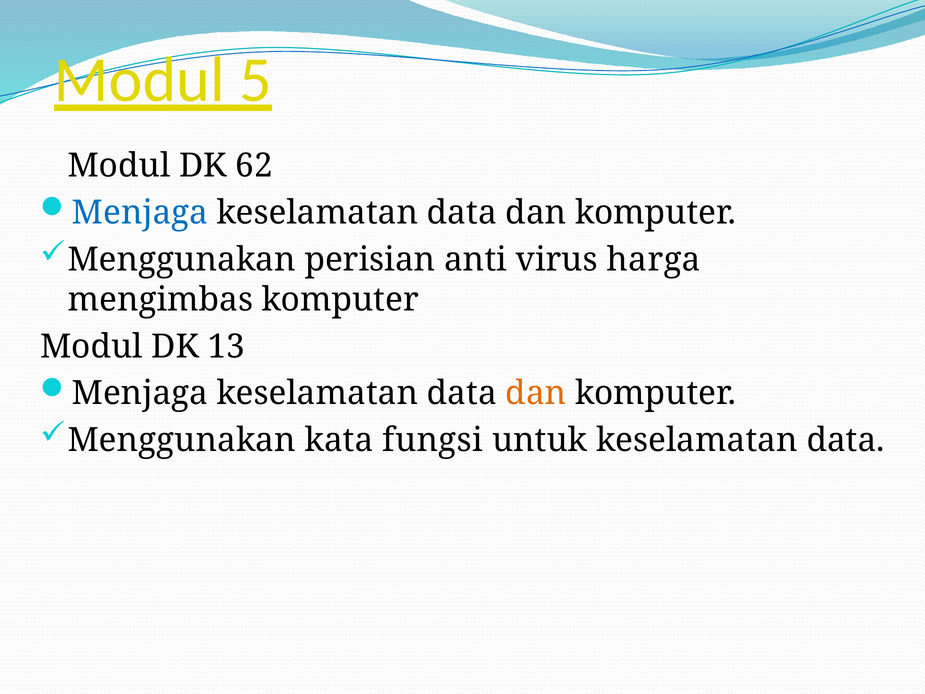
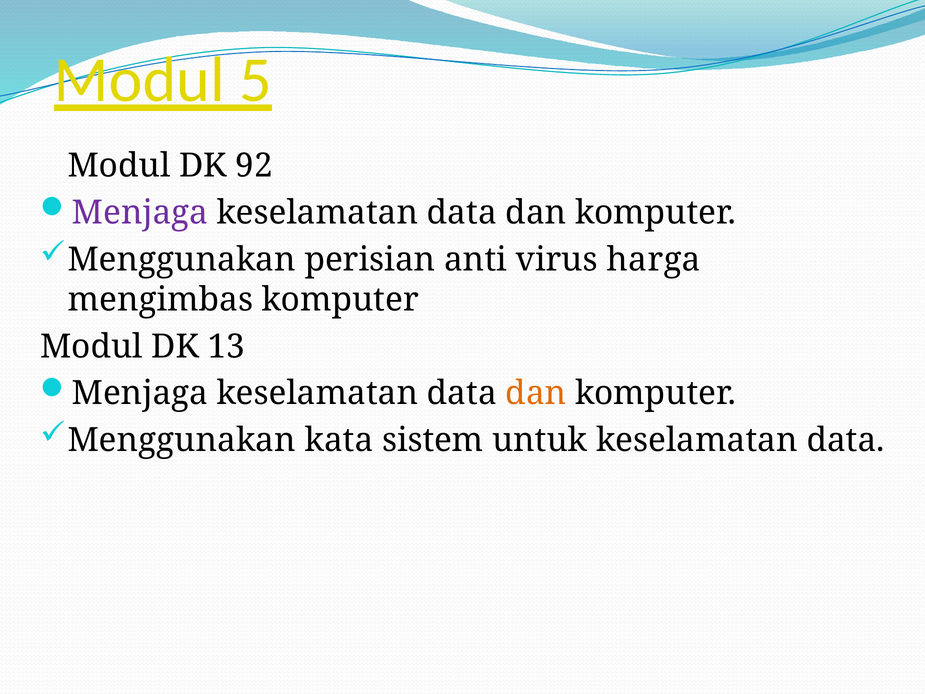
62: 62 -> 92
Menjaga at (140, 213) colour: blue -> purple
fungsi: fungsi -> sistem
